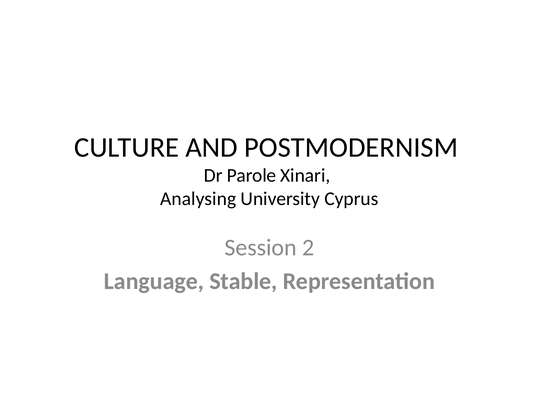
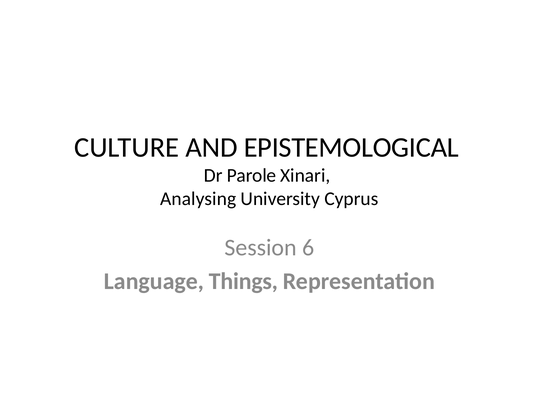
POSTMODERNISM: POSTMODERNISM -> EPISTEMOLOGICAL
2: 2 -> 6
Stable: Stable -> Things
